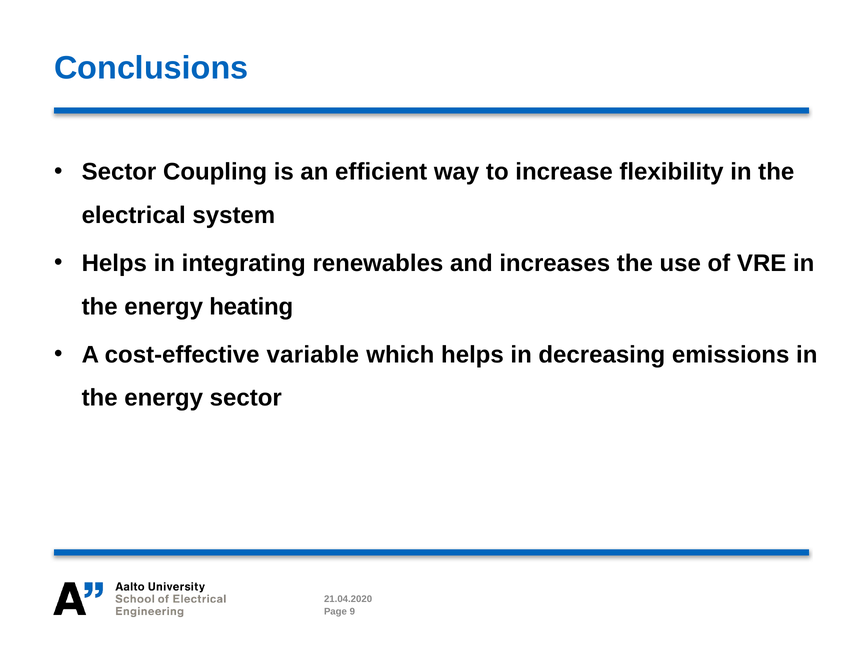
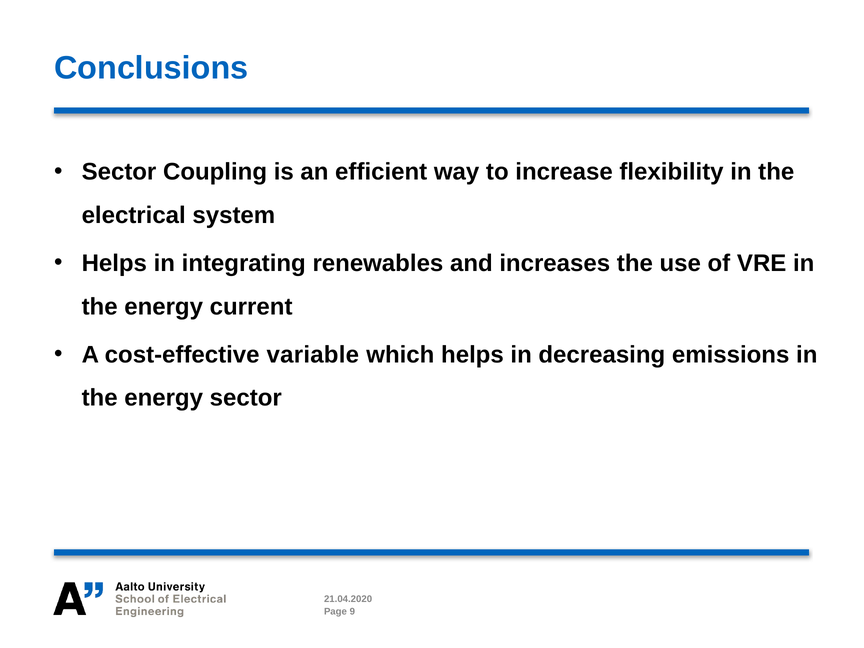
heating: heating -> current
